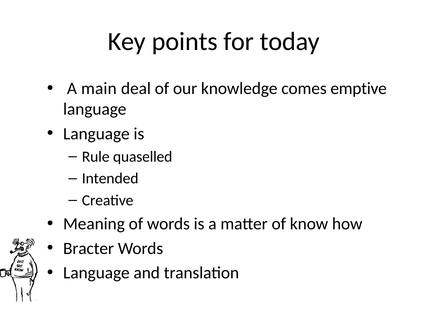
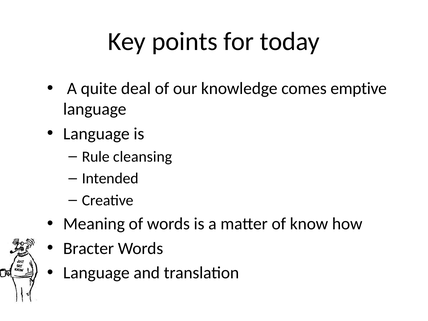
main: main -> quite
quaselled: quaselled -> cleansing
